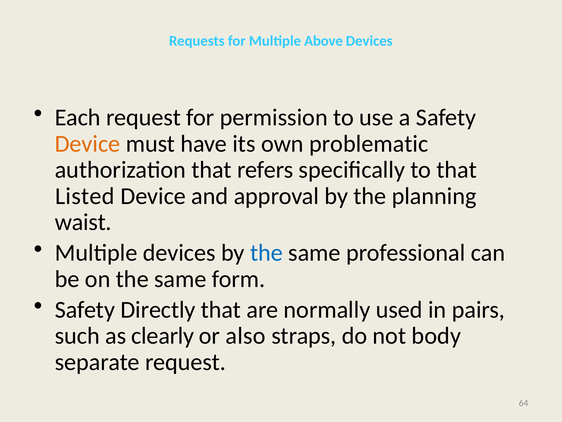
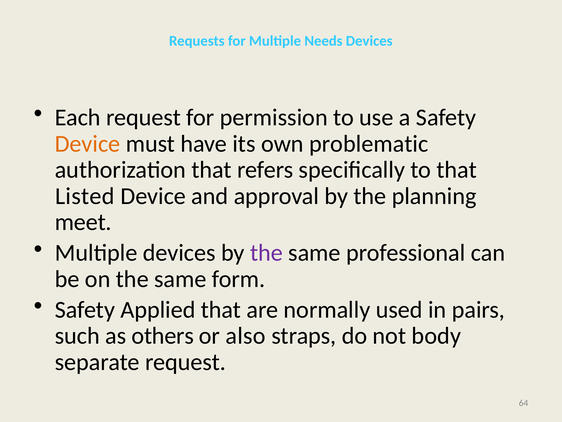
Above: Above -> Needs
waist: waist -> meet
the at (266, 253) colour: blue -> purple
Directly: Directly -> Applied
clearly: clearly -> others
